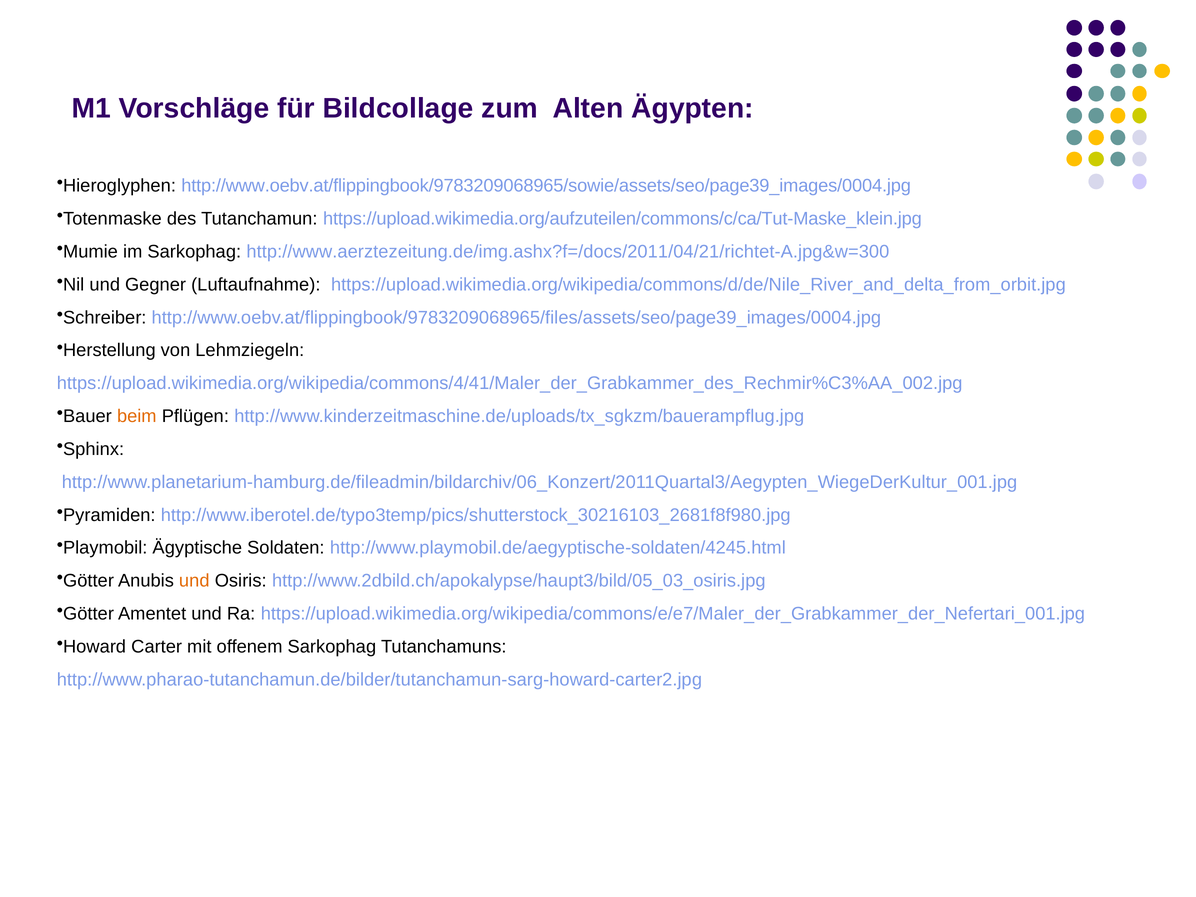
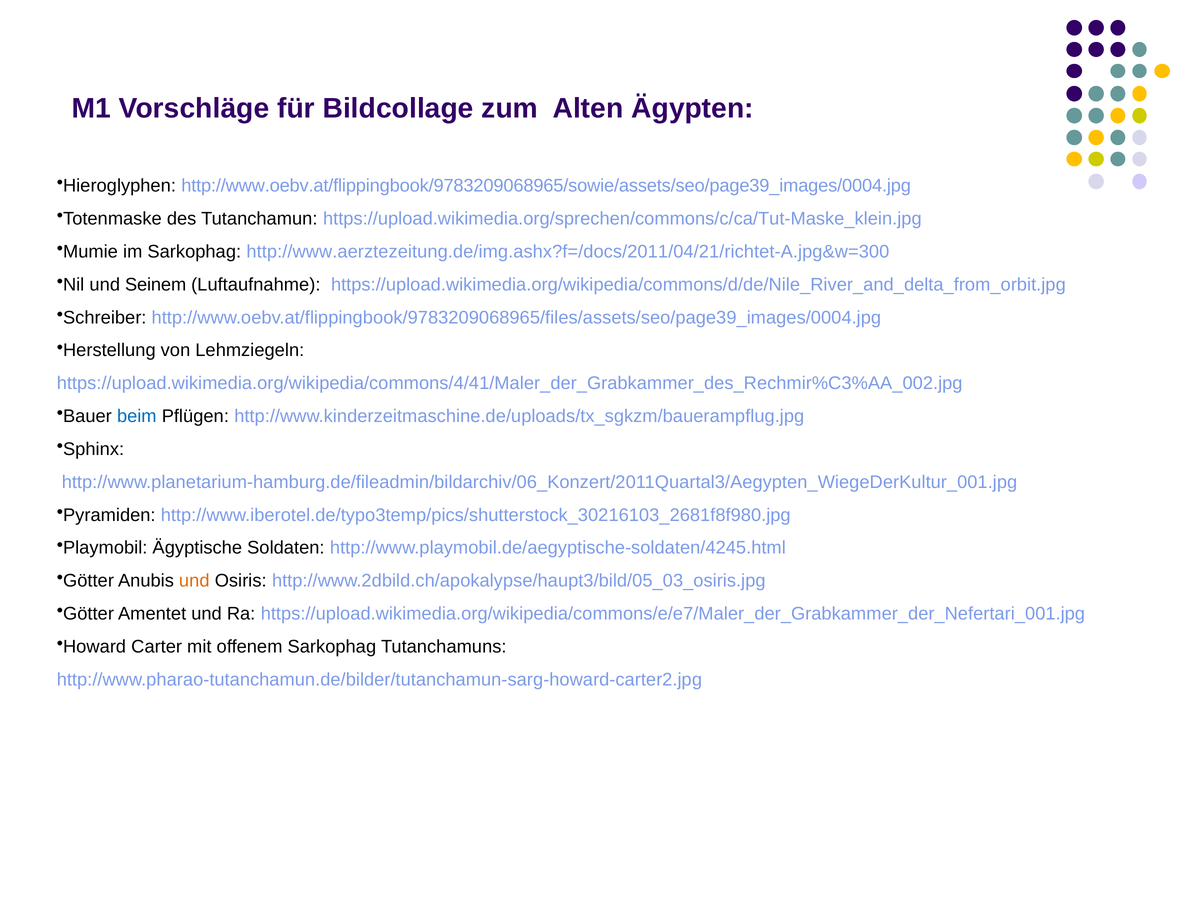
https://upload.wikimedia.org/aufzuteilen/commons/c/ca/Tut-Maske_klein.jpg: https://upload.wikimedia.org/aufzuteilen/commons/c/ca/Tut-Maske_klein.jpg -> https://upload.wikimedia.org/sprechen/commons/c/ca/Tut-Maske_klein.jpg
Gegner: Gegner -> Seinem
beim colour: orange -> blue
